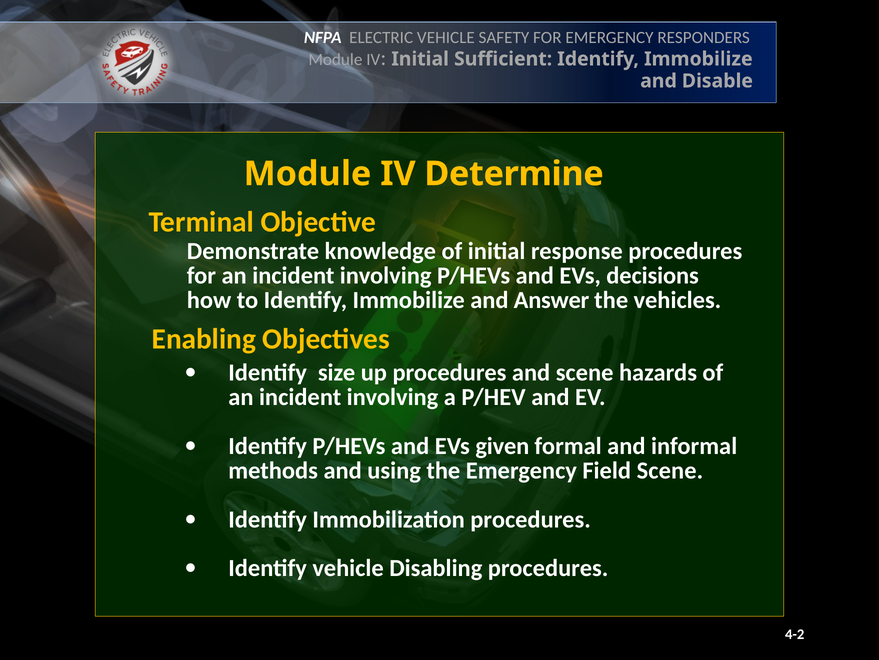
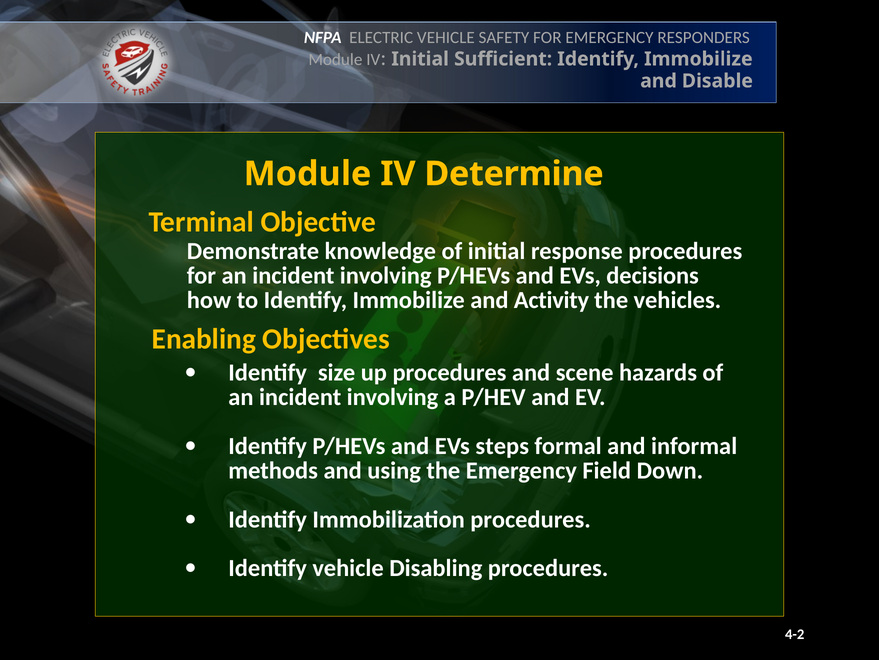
Answer: Answer -> Activity
given: given -> steps
Field Scene: Scene -> Down
